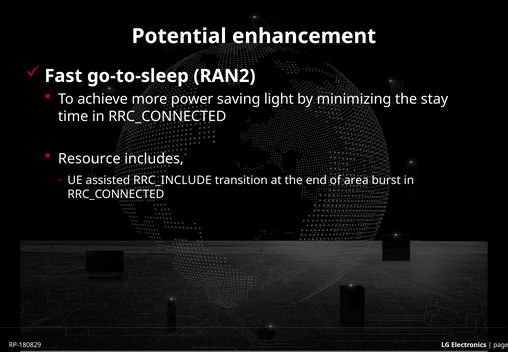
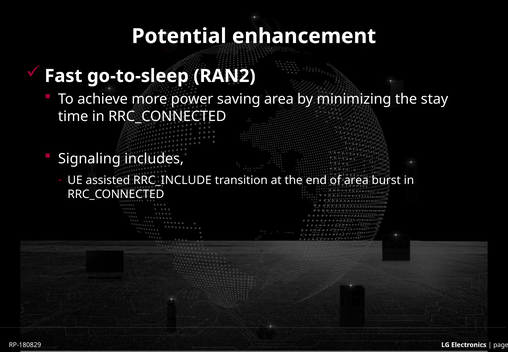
saving light: light -> area
Resource: Resource -> Signaling
